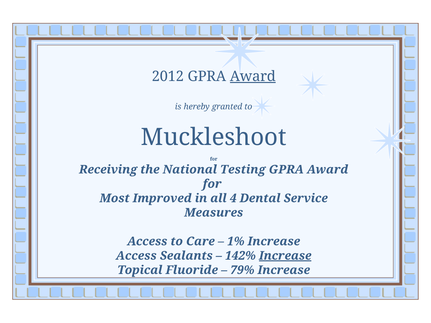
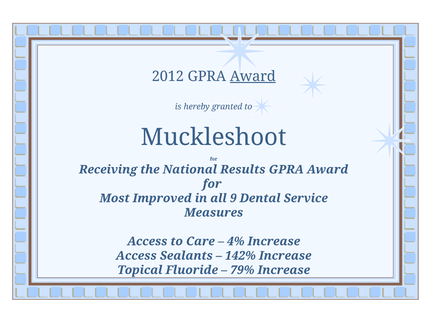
Testing: Testing -> Results
4: 4 -> 9
1%: 1% -> 4%
Increase at (285, 256) underline: present -> none
